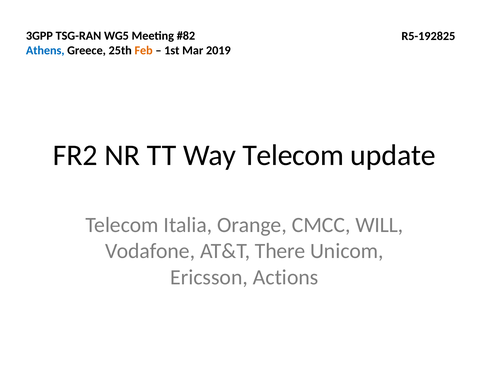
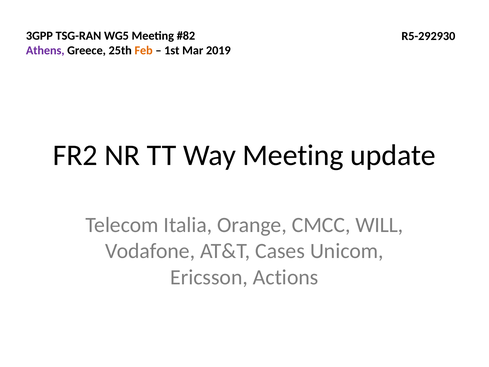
R5-192825: R5-192825 -> R5-292930
Athens colour: blue -> purple
Way Telecom: Telecom -> Meeting
There: There -> Cases
